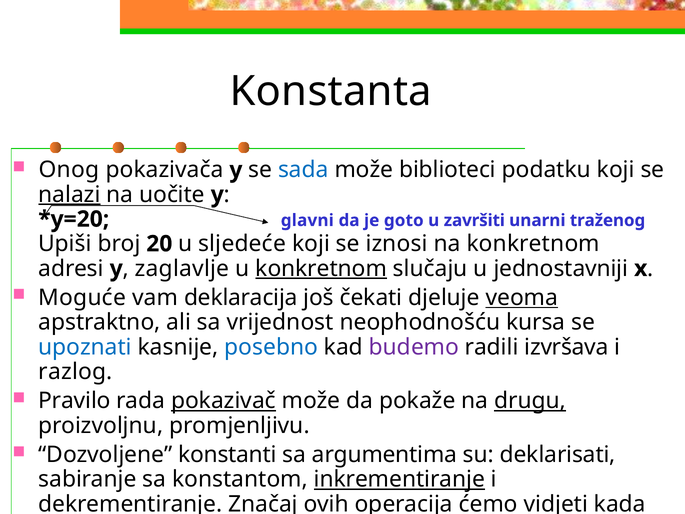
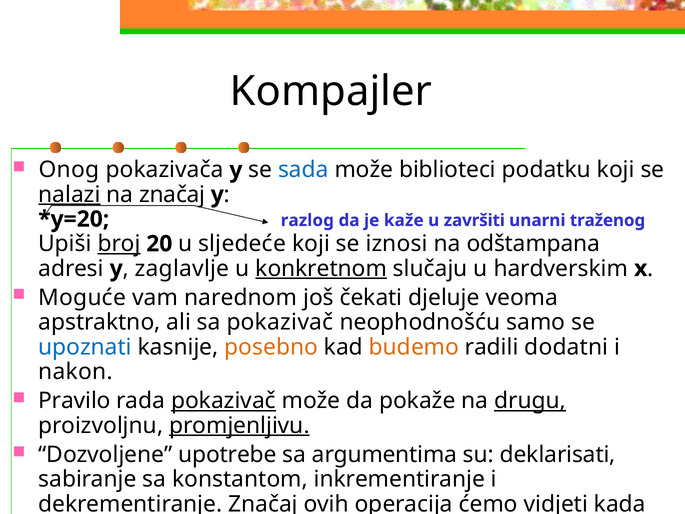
Konstanta: Konstanta -> Kompajler
na uočite: uočite -> značaj
glavni: glavni -> razlog
goto: goto -> kaže
broj underline: none -> present
na konkretnom: konkretnom -> odštampana
jednostavniji: jednostavniji -> hardverskim
deklaracija: deklaracija -> narednom
veoma underline: present -> none
sa vrijednost: vrijednost -> pokazivač
kursa: kursa -> samo
posebno colour: blue -> orange
budemo at (414, 347) colour: purple -> orange
izvršava: izvršava -> dodatni
razlog: razlog -> nakon
promjenljivu underline: none -> present
konstanti: konstanti -> upotrebe
inkrementiranje underline: present -> none
